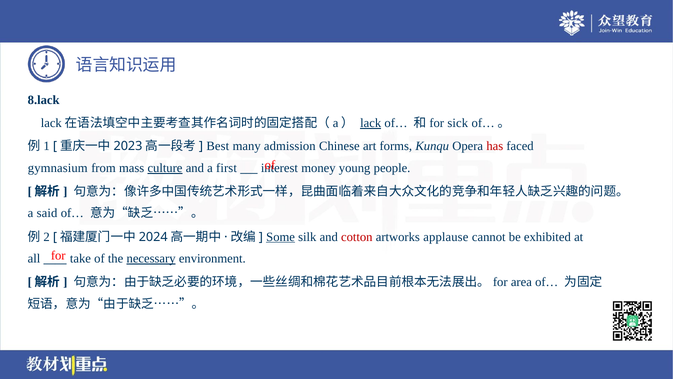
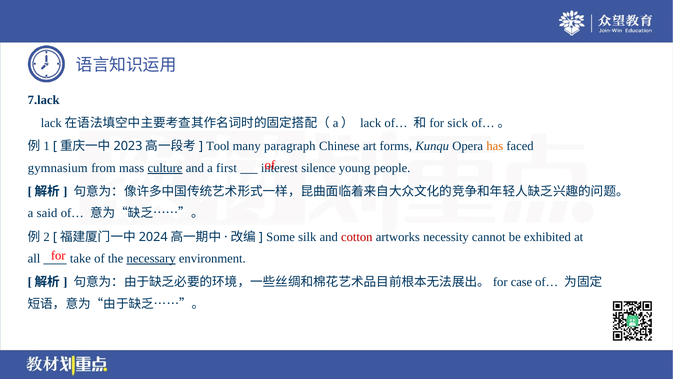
8.lack: 8.lack -> 7.lack
lack underline: present -> none
Best: Best -> Tool
admission: admission -> paragraph
has colour: red -> orange
money: money -> silence
Some underline: present -> none
applause: applause -> necessity
area: area -> case
